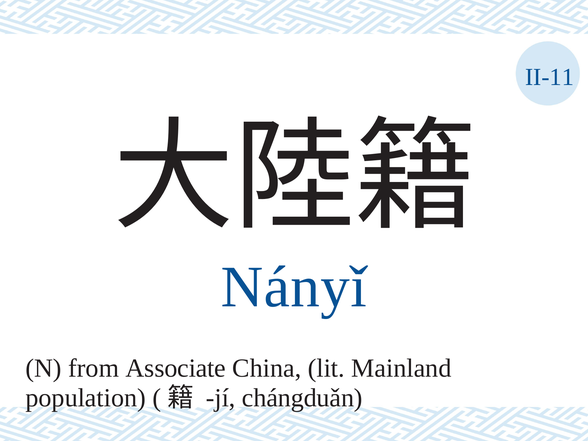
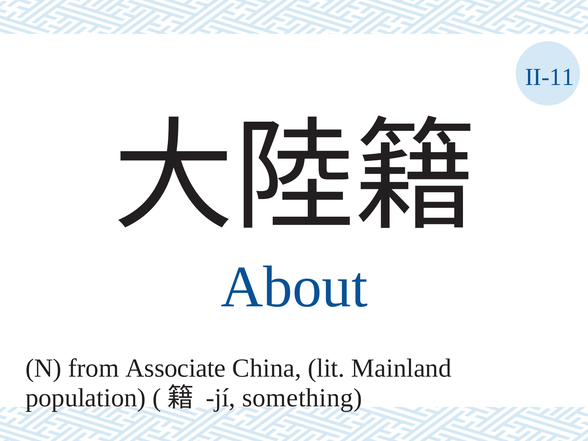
Nányǐ: Nányǐ -> About
chángduǎn: chángduǎn -> something
